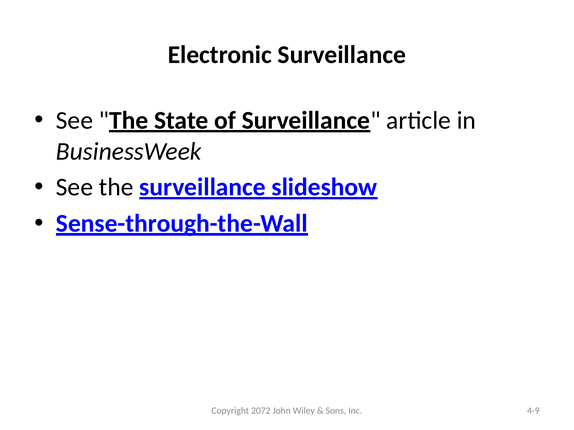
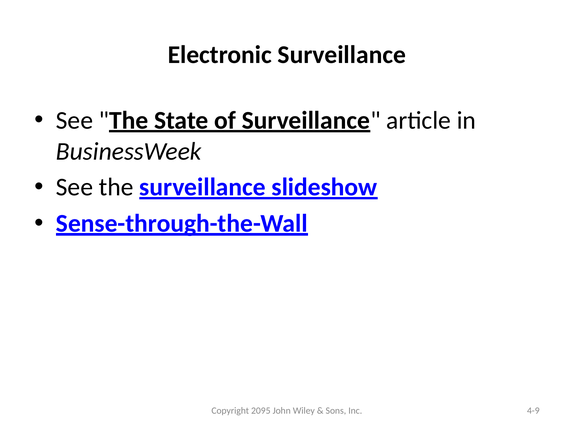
2072: 2072 -> 2095
